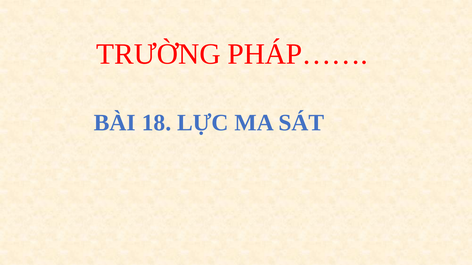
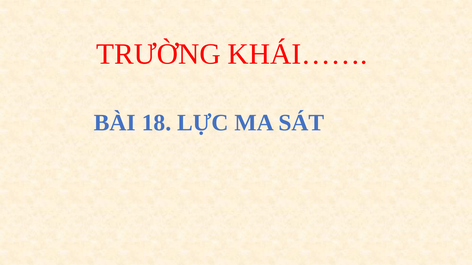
PHÁP……: PHÁP…… -> KHÁI……
